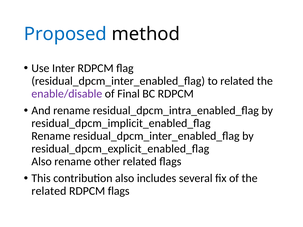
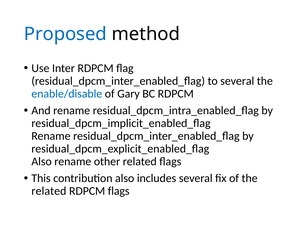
to related: related -> several
enable/disable colour: purple -> blue
Final: Final -> Gary
